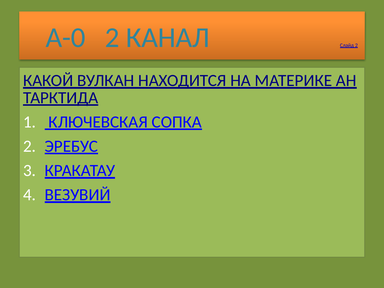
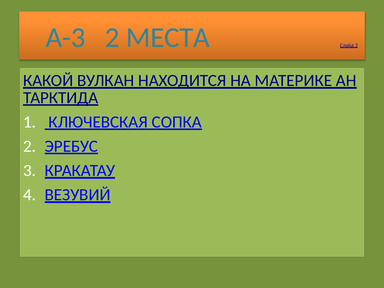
А-0: А-0 -> А-3
КАНАЛ: КАНАЛ -> МЕСТА
